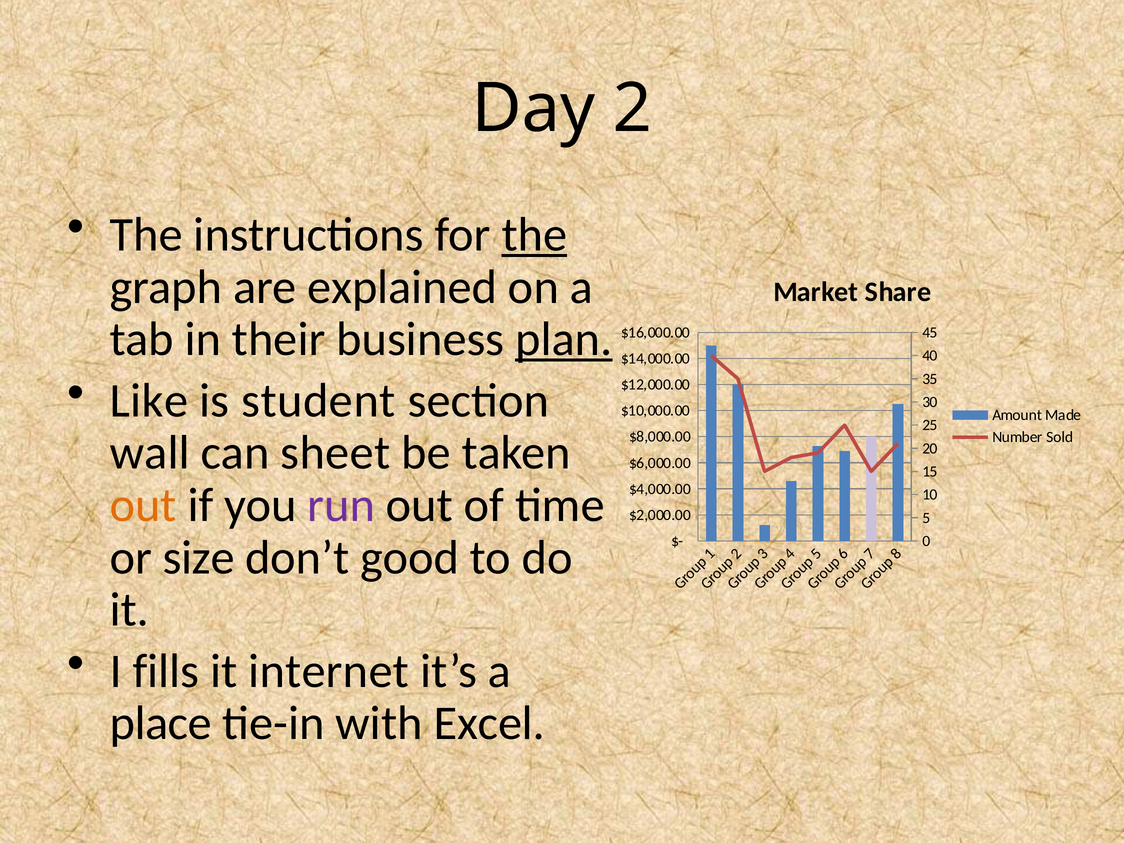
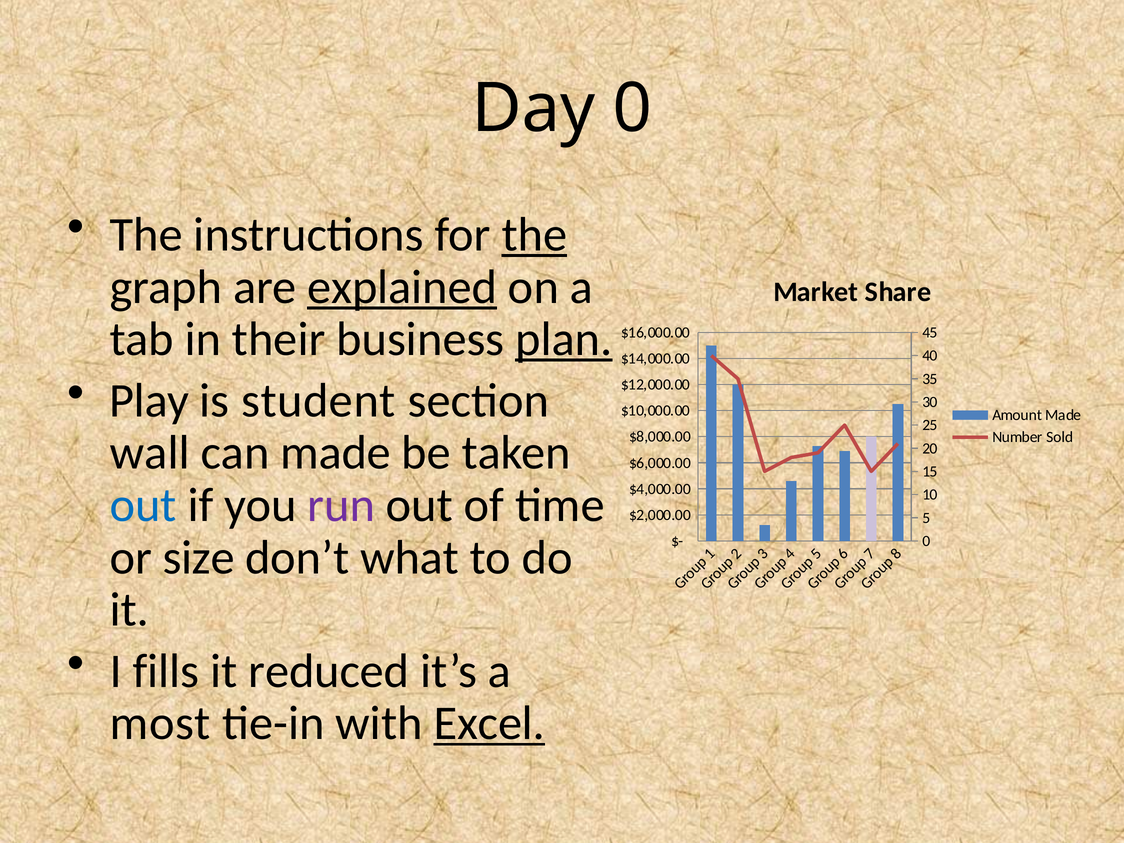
Day 2: 2 -> 0
explained underline: none -> present
Like: Like -> Play
can sheet: sheet -> made
out at (143, 505) colour: orange -> blue
good: good -> what
internet: internet -> reduced
place: place -> most
Excel underline: none -> present
